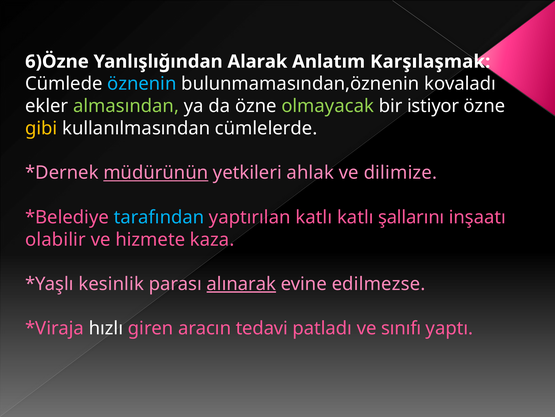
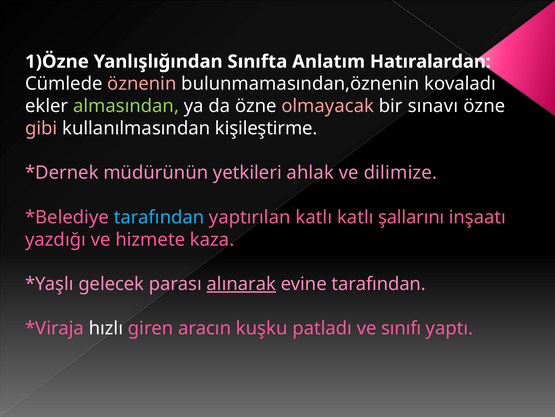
6)Özne: 6)Özne -> 1)Özne
Alarak: Alarak -> Sınıfta
Karşılaşmak: Karşılaşmak -> Hatıralardan
öznenin colour: light blue -> pink
olmayacak colour: light green -> pink
istiyor: istiyor -> sınavı
gibi colour: yellow -> pink
cümlelerde: cümlelerde -> kişileştirme
müdürünün underline: present -> none
olabilir: olabilir -> yazdığı
kesinlik: kesinlik -> gelecek
evine edilmezse: edilmezse -> tarafından
tedavi: tedavi -> kuşku
